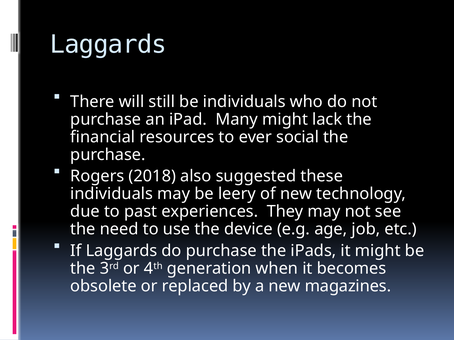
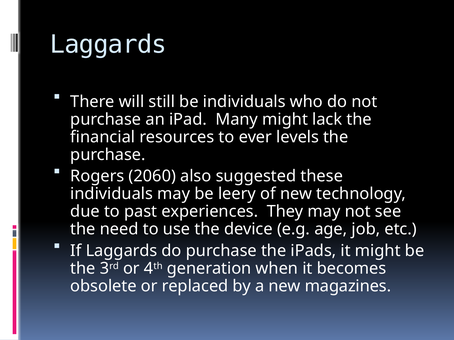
social: social -> levels
2018: 2018 -> 2060
